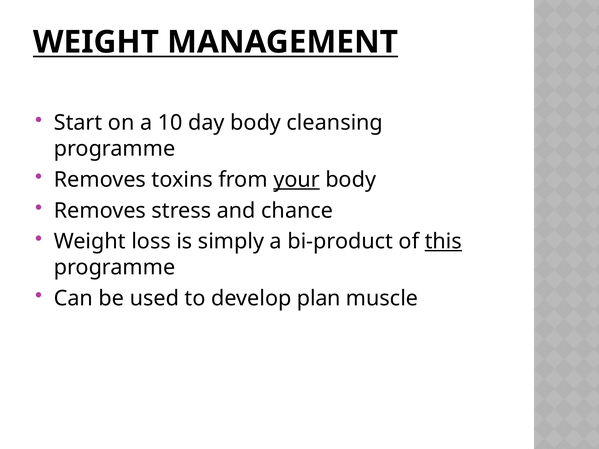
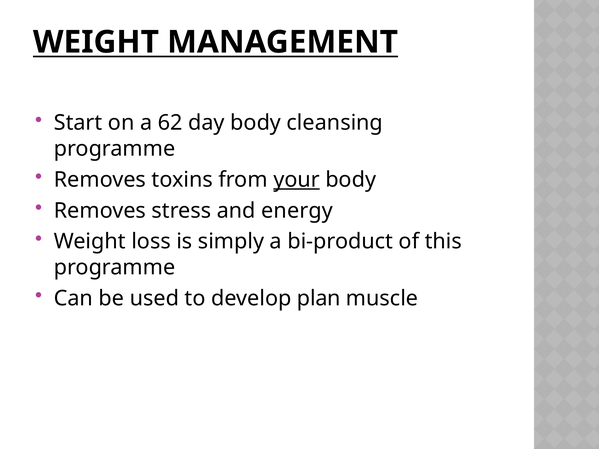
10: 10 -> 62
chance: chance -> energy
this underline: present -> none
